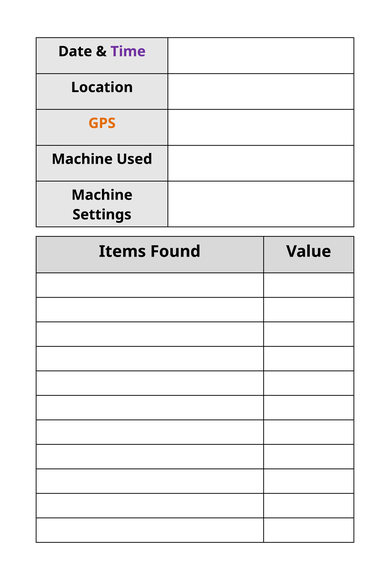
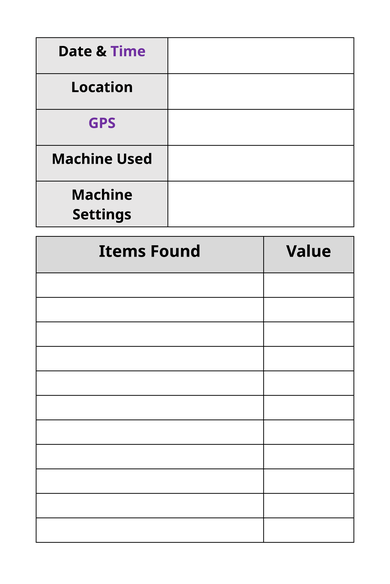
GPS colour: orange -> purple
